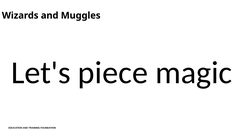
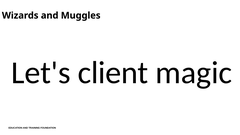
piece: piece -> client
